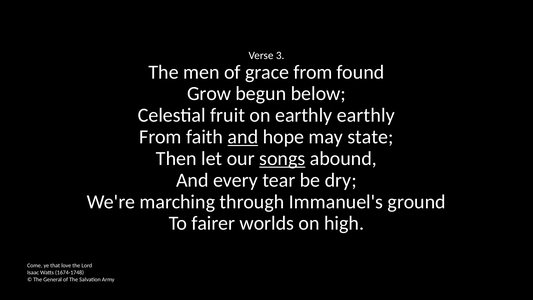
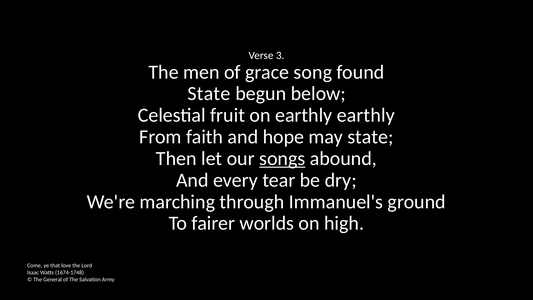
grace from: from -> song
Grow at (209, 94): Grow -> State
and at (243, 137) underline: present -> none
